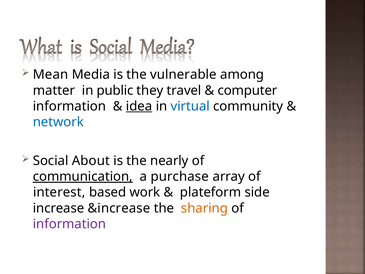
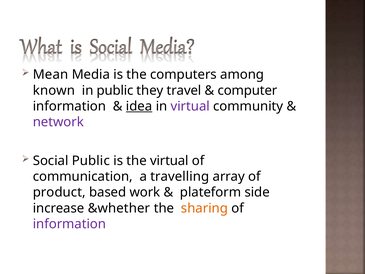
vulnerable: vulnerable -> computers
matter: matter -> known
virtual at (190, 106) colour: blue -> purple
network colour: blue -> purple
Social About: About -> Public
the nearly: nearly -> virtual
communication underline: present -> none
purchase: purchase -> travelling
interest: interest -> product
&increase: &increase -> &whether
